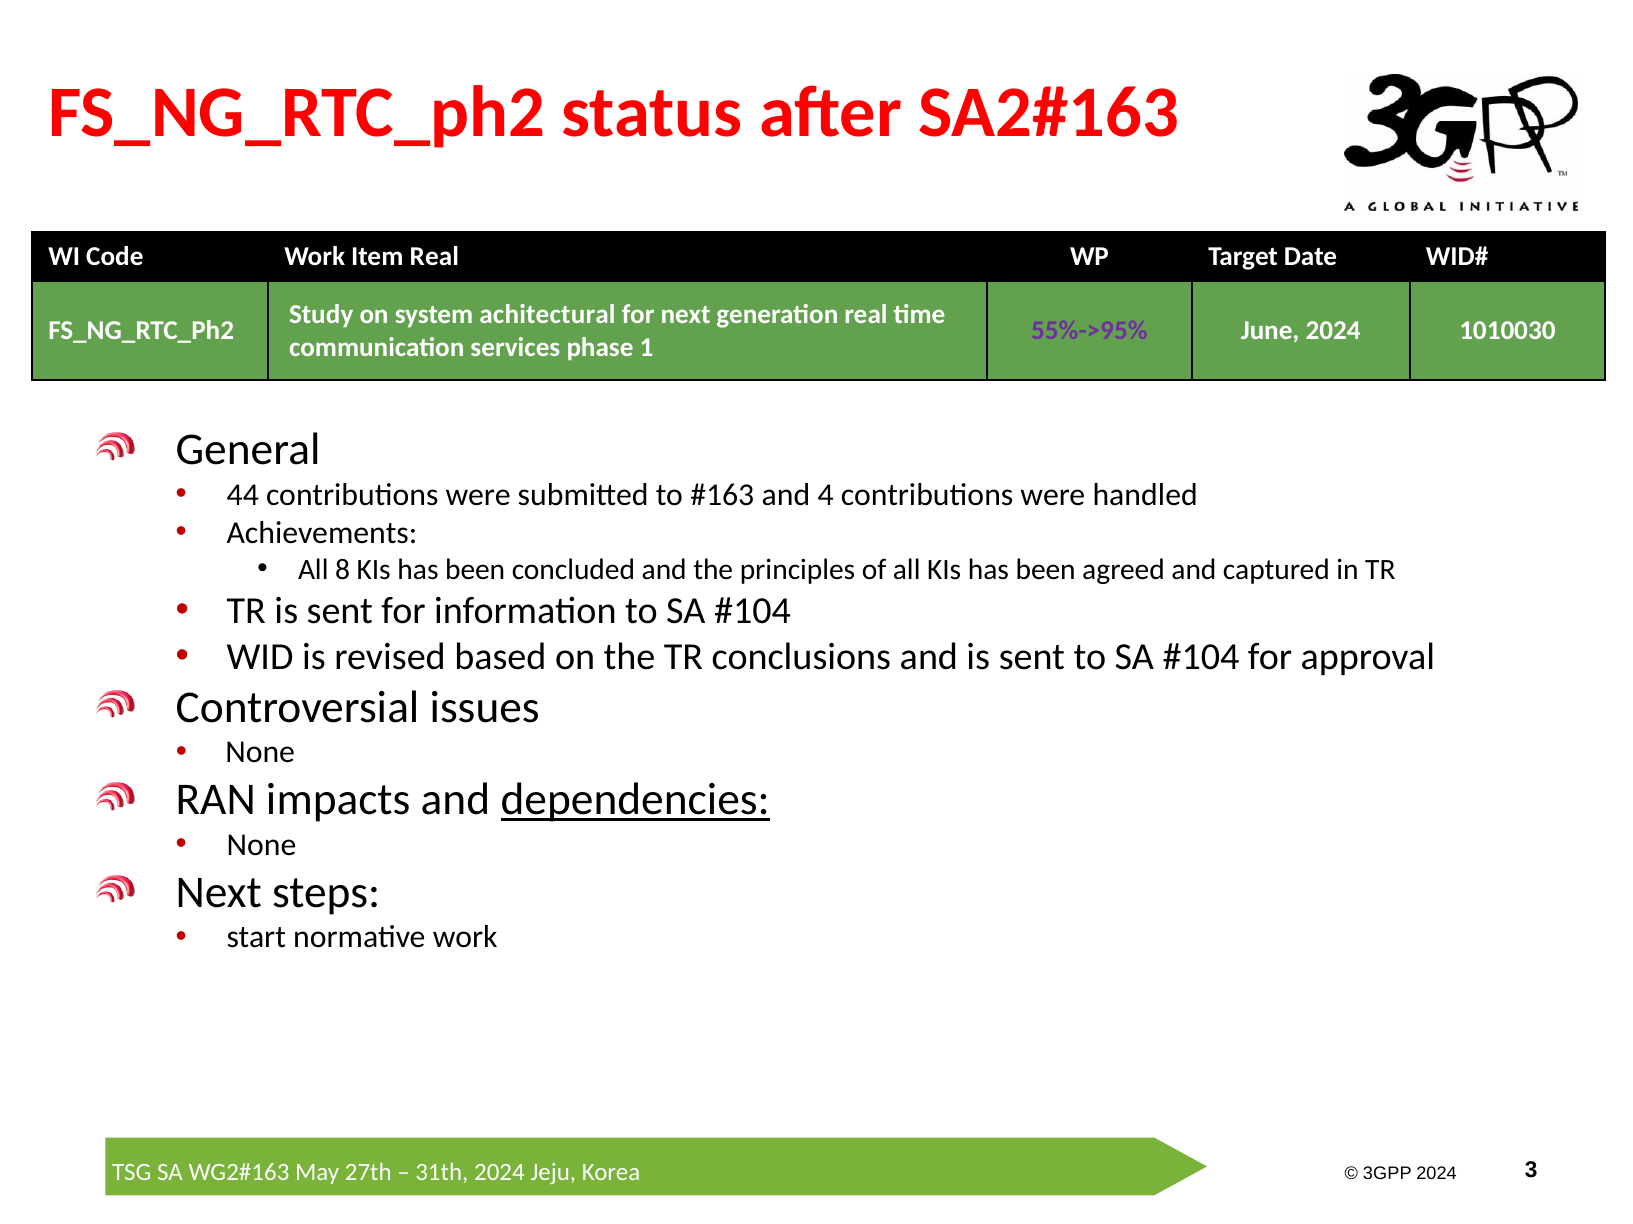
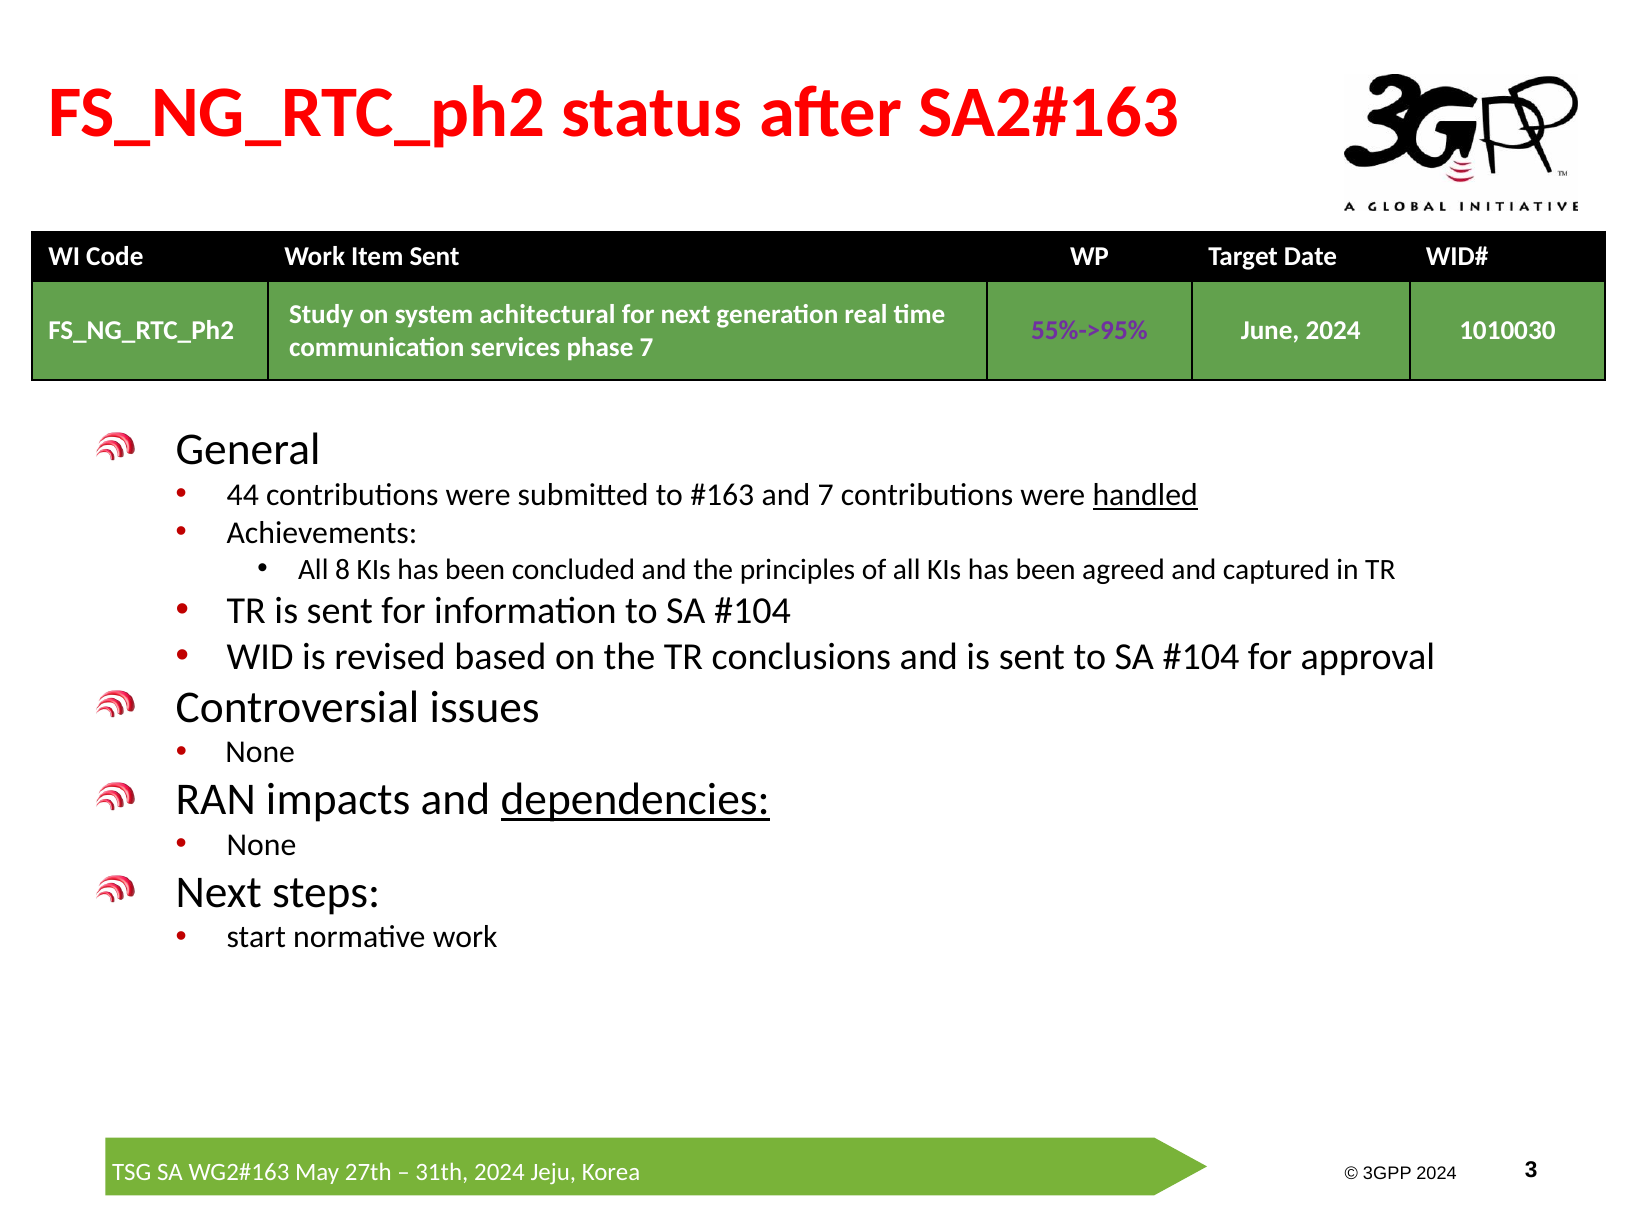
Item Real: Real -> Sent
phase 1: 1 -> 7
and 4: 4 -> 7
handled underline: none -> present
